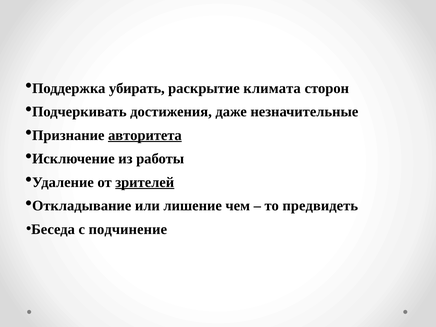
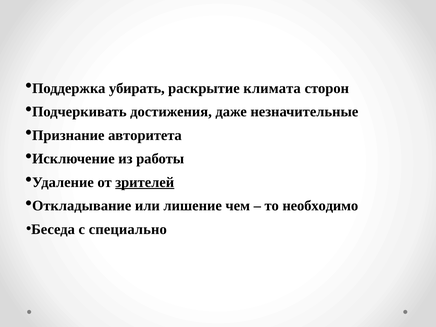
авторитета underline: present -> none
предвидеть: предвидеть -> необходимо
подчинение: подчинение -> специально
